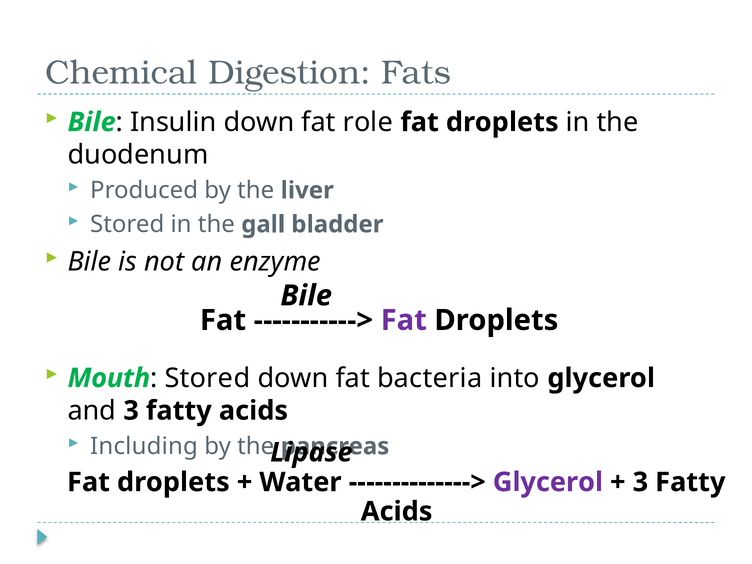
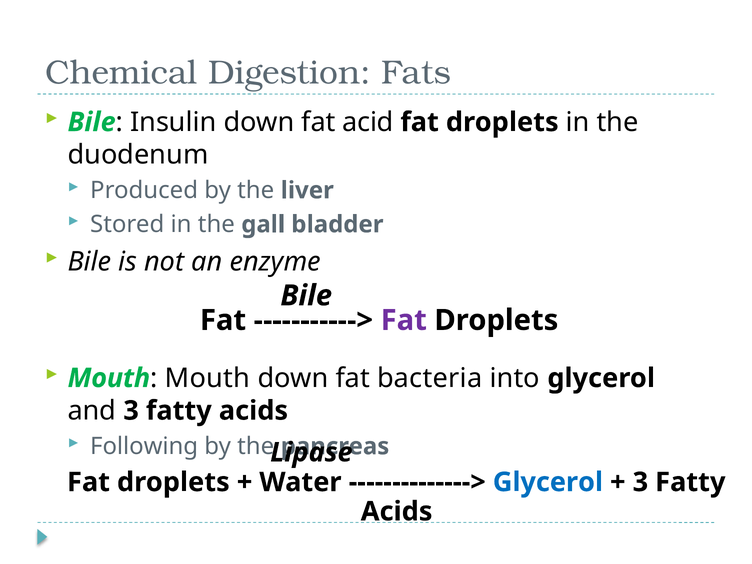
role: role -> acid
Stored at (207, 378): Stored -> Mouth
Including: Including -> Following
Glycerol at (548, 482) colour: purple -> blue
